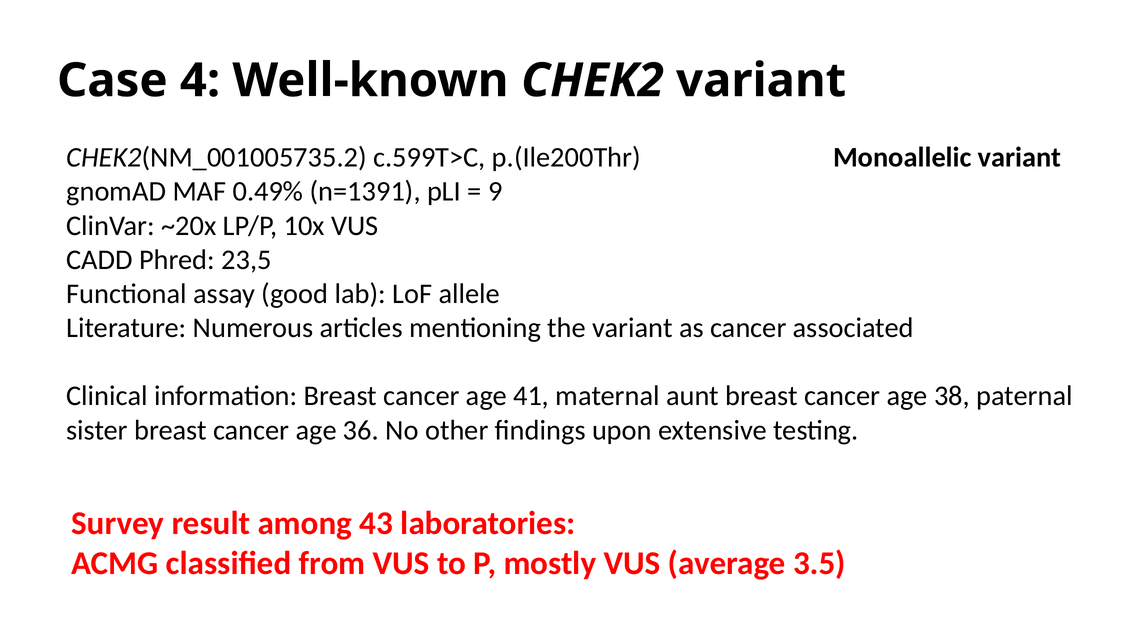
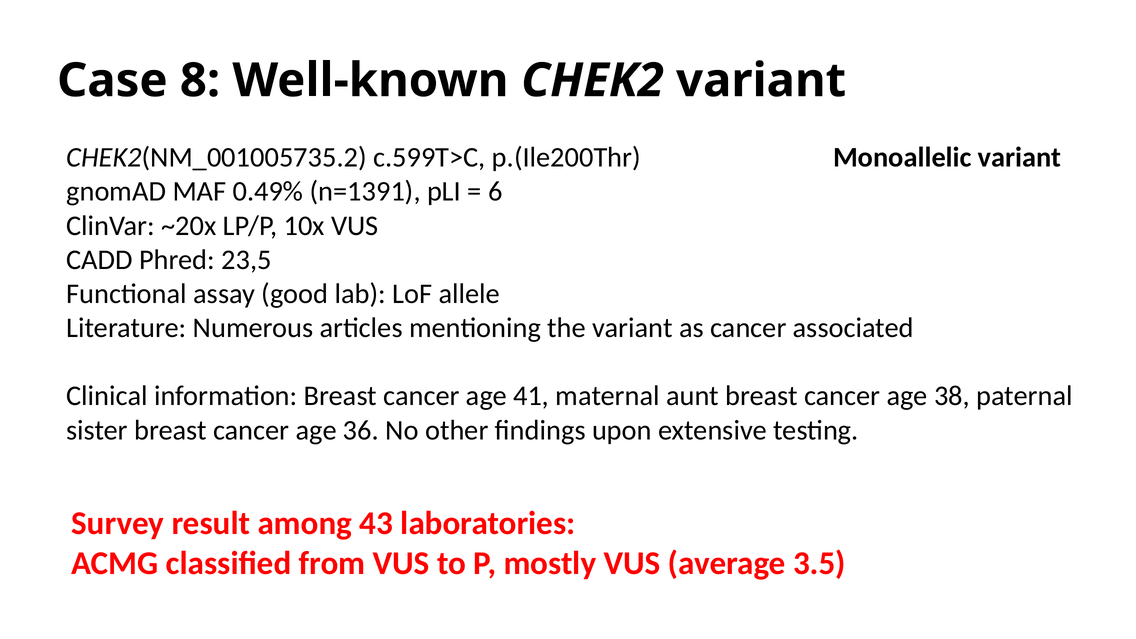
4: 4 -> 8
9: 9 -> 6
